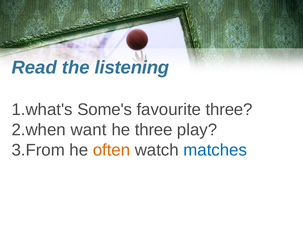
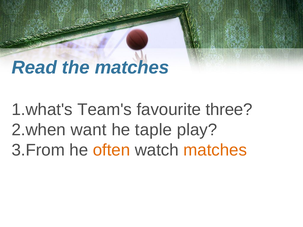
the listening: listening -> matches
Some's: Some's -> Team's
he three: three -> taple
matches at (215, 150) colour: blue -> orange
